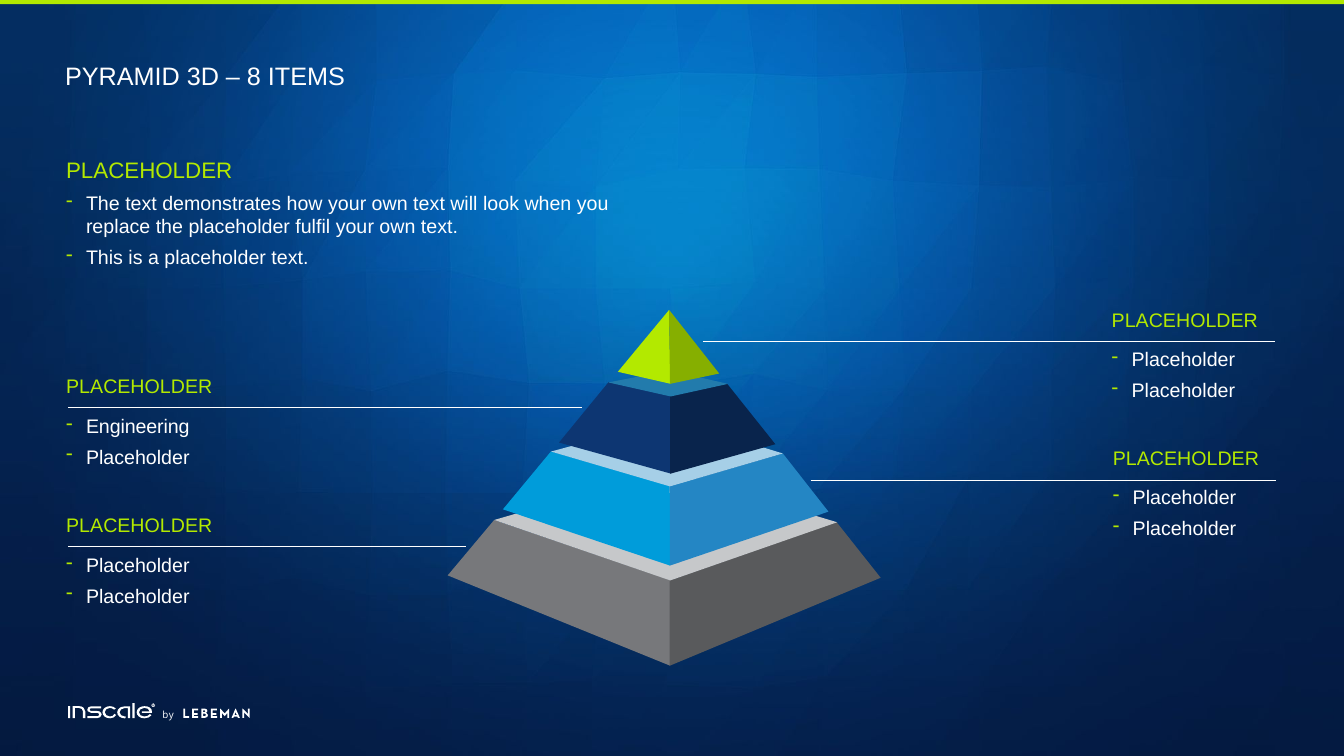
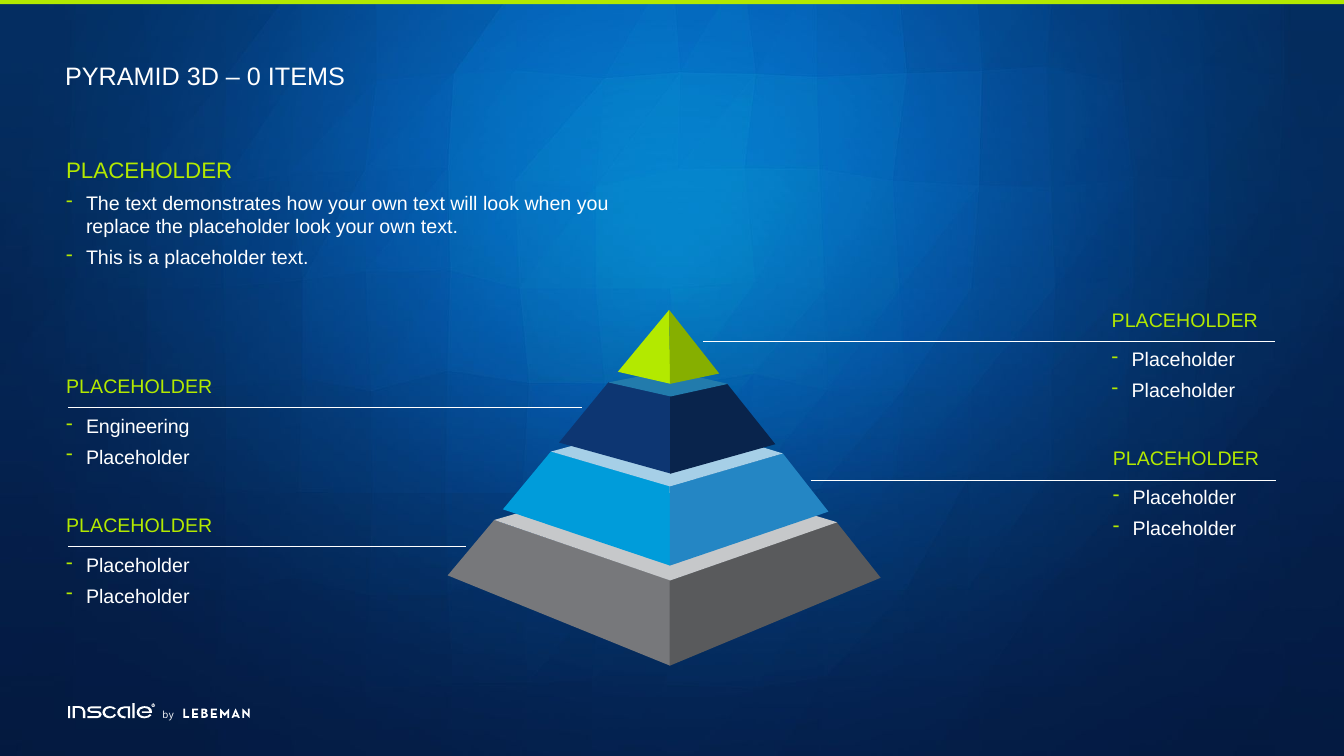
8: 8 -> 0
placeholder fulfil: fulfil -> look
